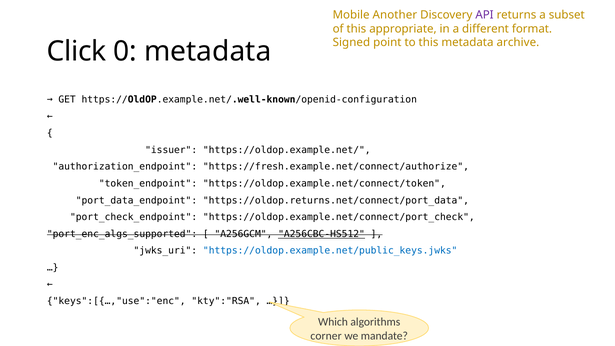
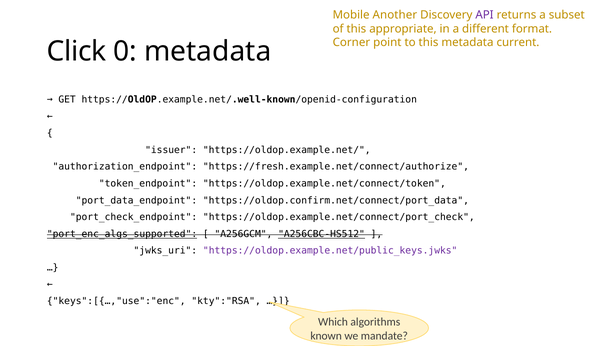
Signed: Signed -> Corner
archive: archive -> current
https://oldop.returns.net/connect/port_data: https://oldop.returns.net/connect/port_data -> https://oldop.confirm.net/connect/port_data
port_enc_algs_supported underline: none -> present
https://oldop.example.net/public_keys.jwks colour: blue -> purple
corner: corner -> known
